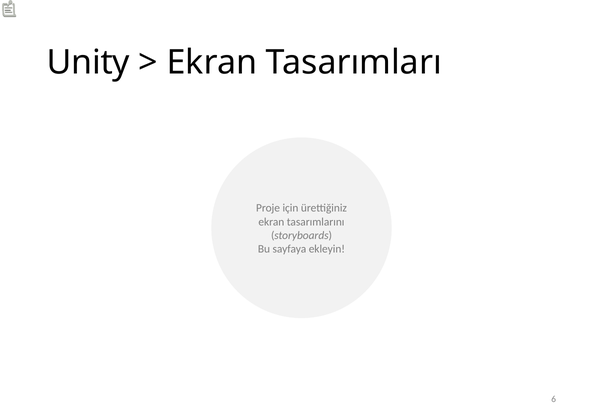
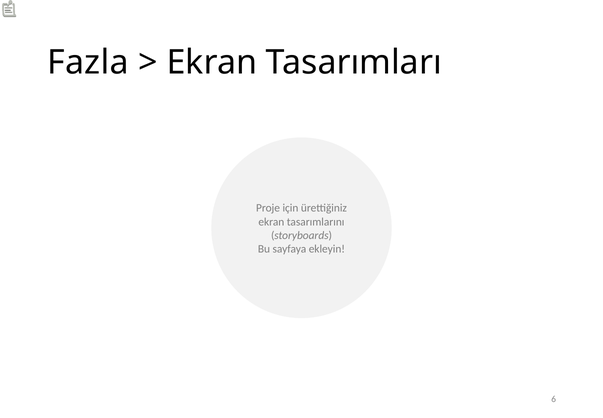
Unity: Unity -> Fazla
